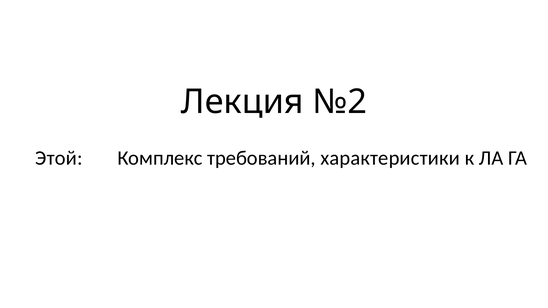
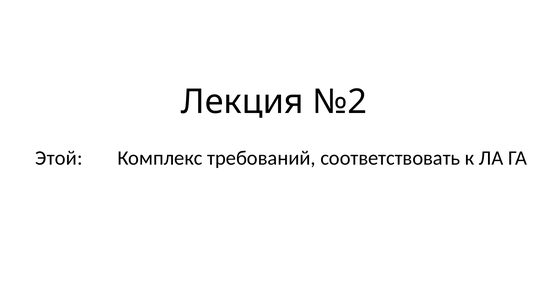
характеристики: характеристики -> соответствовать
